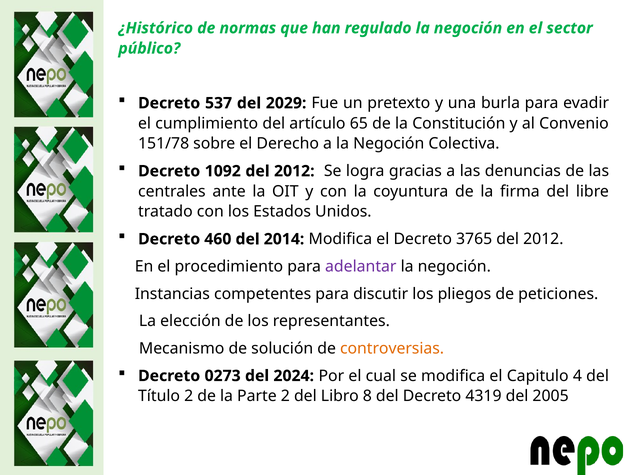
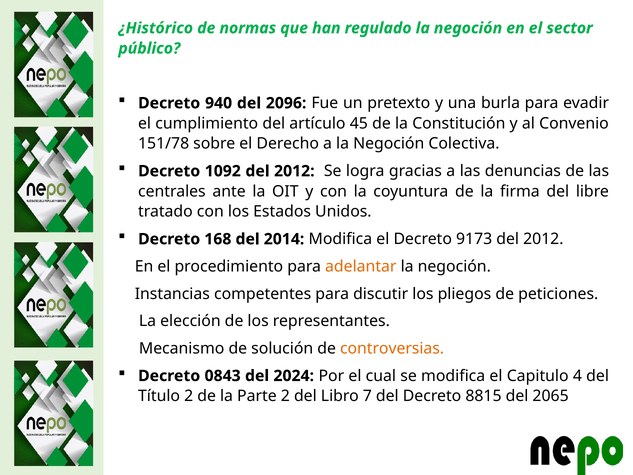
537: 537 -> 940
2029: 2029 -> 2096
65: 65 -> 45
460: 460 -> 168
3765: 3765 -> 9173
adelantar colour: purple -> orange
0273: 0273 -> 0843
8: 8 -> 7
4319: 4319 -> 8815
2005: 2005 -> 2065
